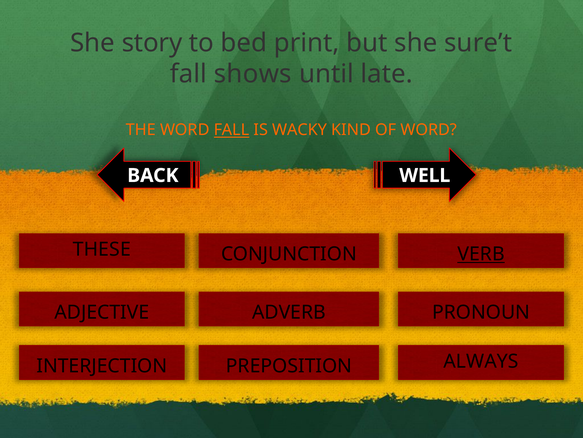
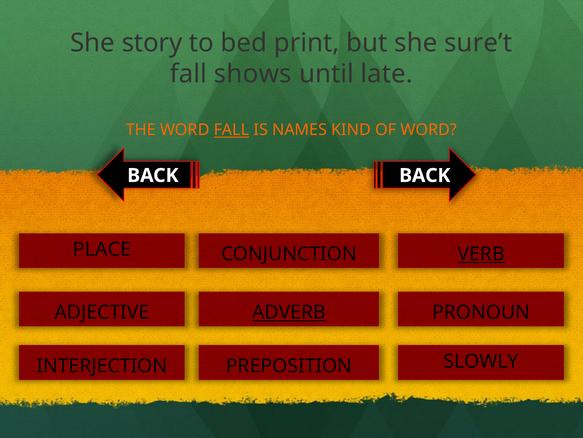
WACKY: WACKY -> NAMES
BACK WELL: WELL -> BACK
THESE: THESE -> PLACE
ADVERB underline: none -> present
ALWAYS: ALWAYS -> SLOWLY
